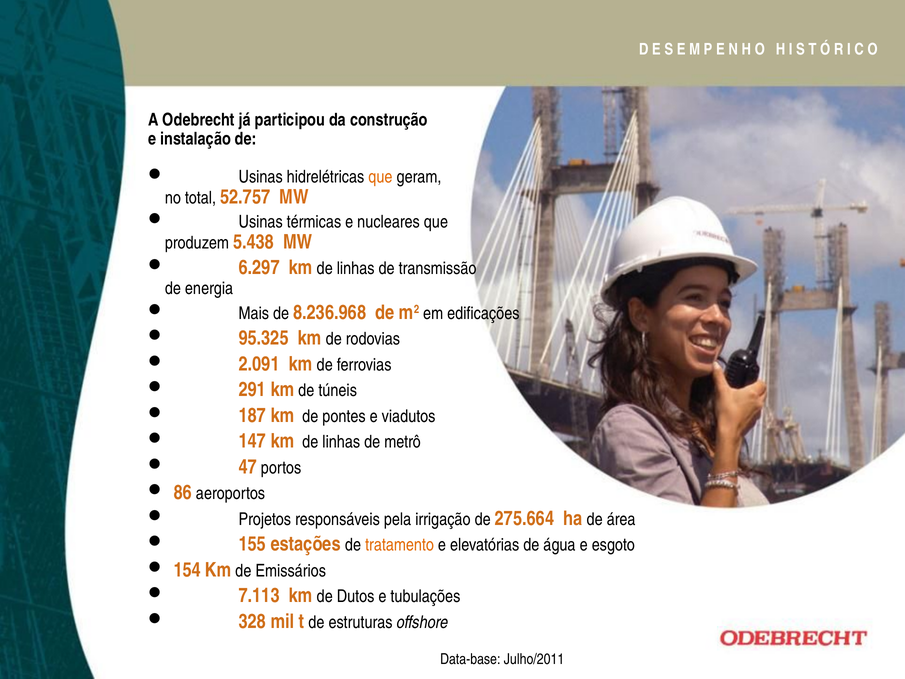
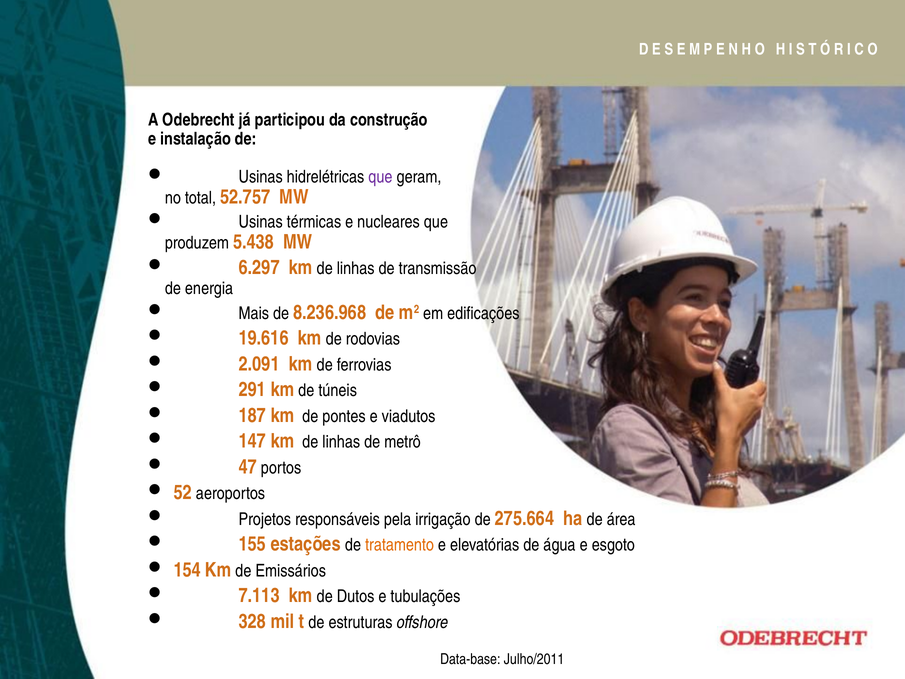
que at (380, 177) colour: orange -> purple
95.325: 95.325 -> 19.616
86: 86 -> 52
